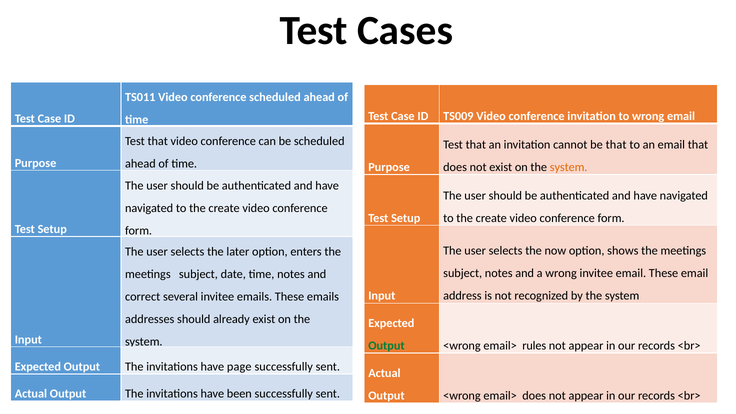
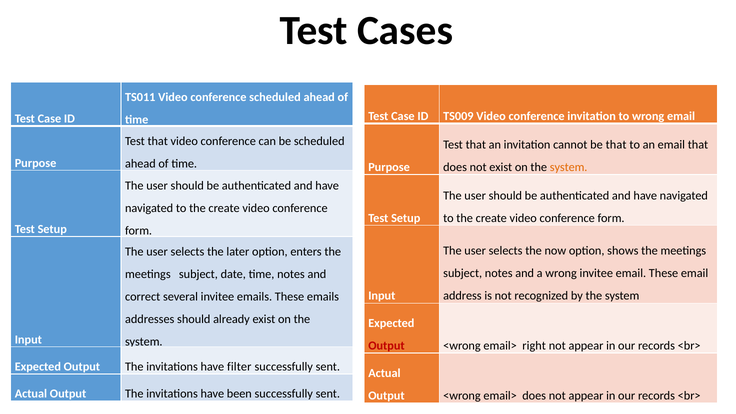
Output at (386, 346) colour: green -> red
rules: rules -> right
page: page -> filter
